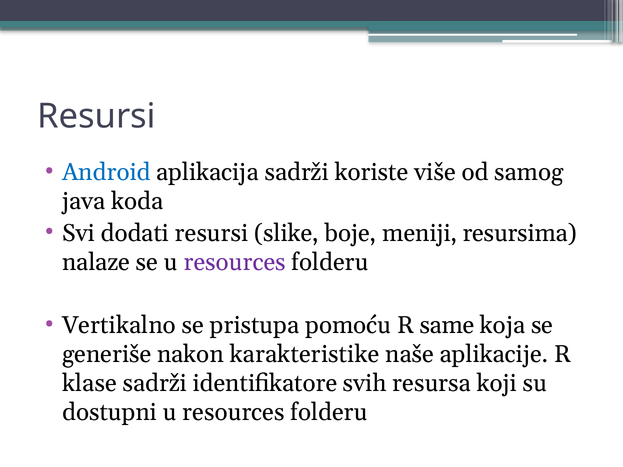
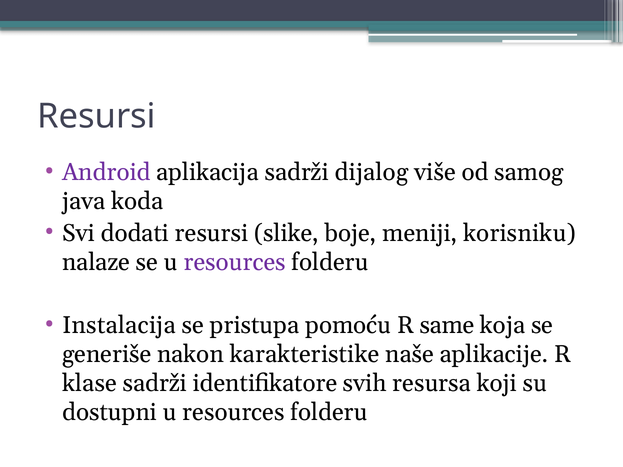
Android colour: blue -> purple
koriste: koriste -> dijalog
resursima: resursima -> korisniku
Vertikalno: Vertikalno -> Instalacija
